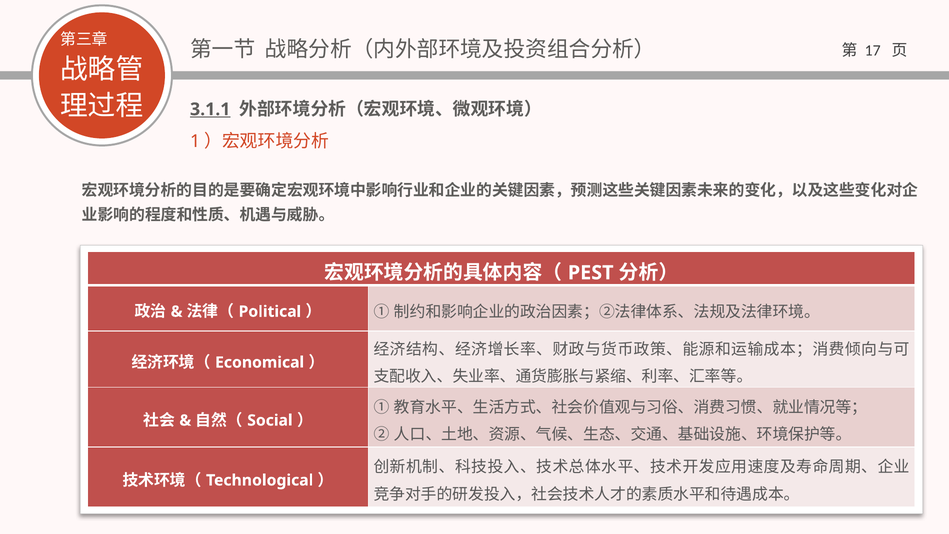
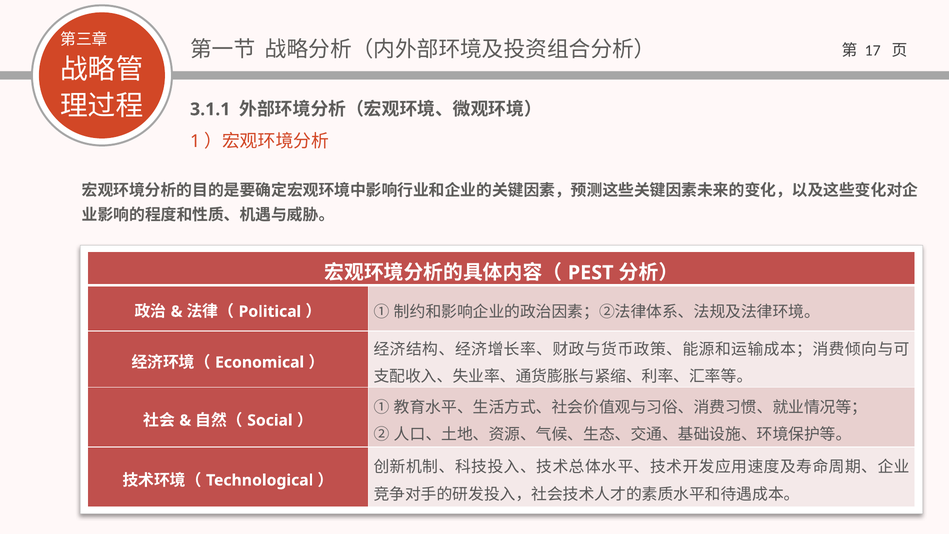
3.1.1 underline: present -> none
